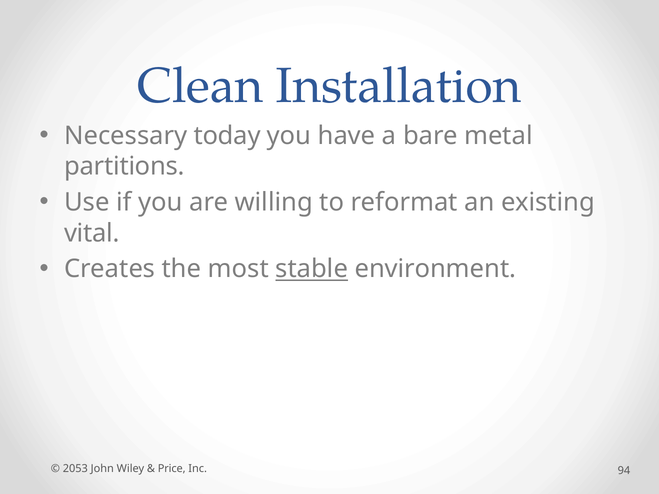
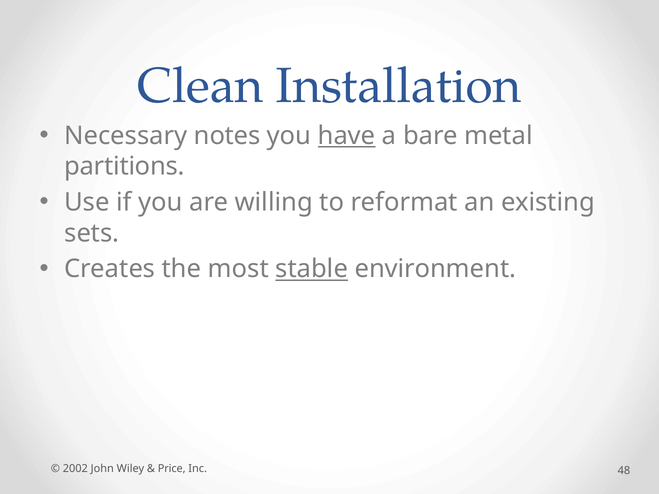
today: today -> notes
have underline: none -> present
vital: vital -> sets
2053: 2053 -> 2002
94: 94 -> 48
